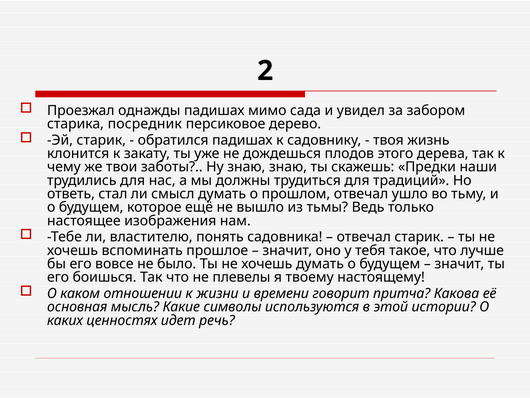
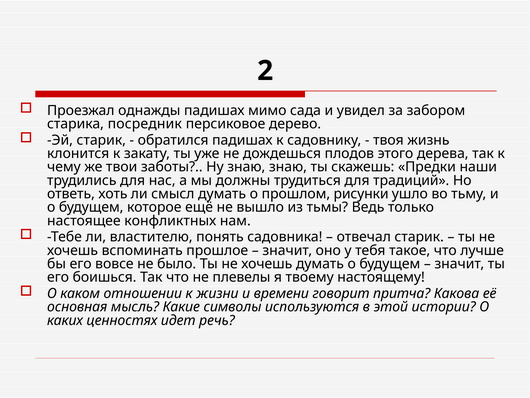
стал: стал -> хоть
прошлом отвечал: отвечал -> рисунки
изображения: изображения -> конфликтных
